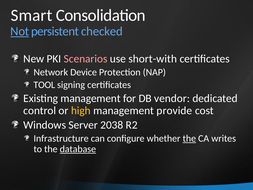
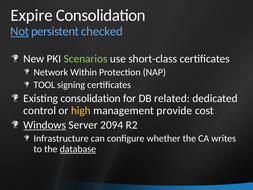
Smart: Smart -> Expire
Scenarios colour: pink -> light green
short-with: short-with -> short-class
Device: Device -> Within
Existing management: management -> consolidation
vendor: vendor -> related
Windows underline: none -> present
2038: 2038 -> 2094
the at (189, 138) underline: present -> none
